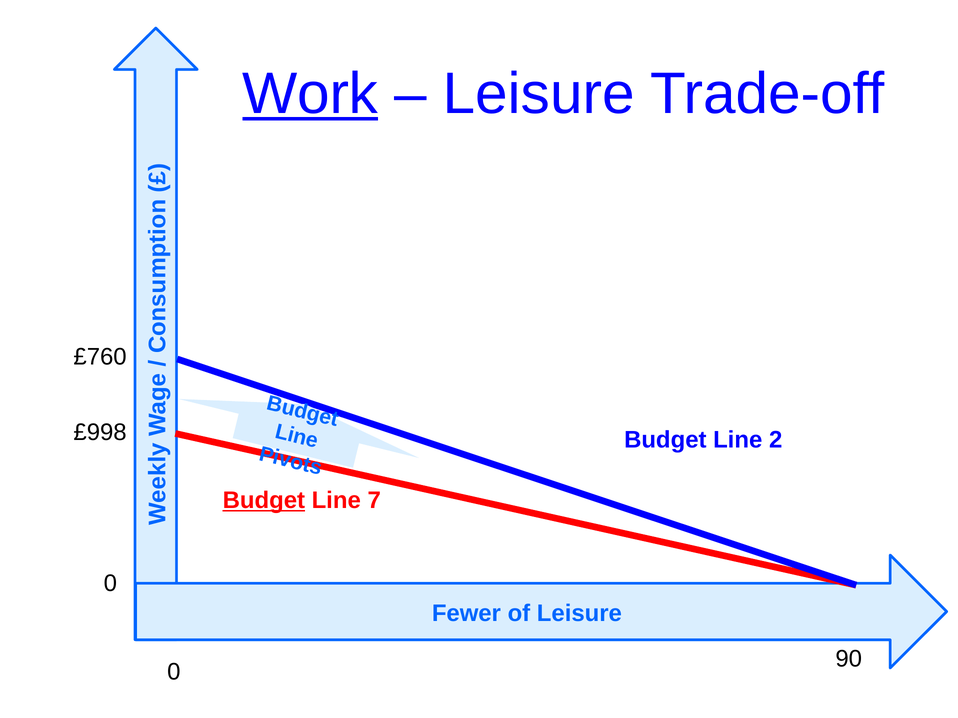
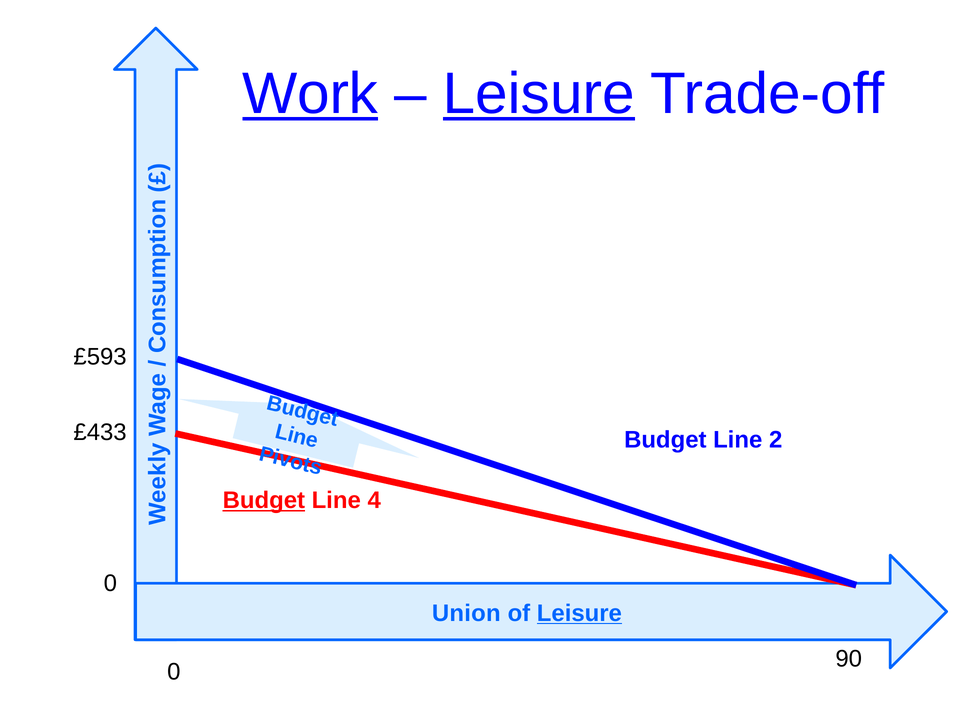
Leisure at (539, 94) underline: none -> present
£760: £760 -> £593
£998: £998 -> £433
7: 7 -> 4
Fewer: Fewer -> Union
Leisure at (579, 614) underline: none -> present
